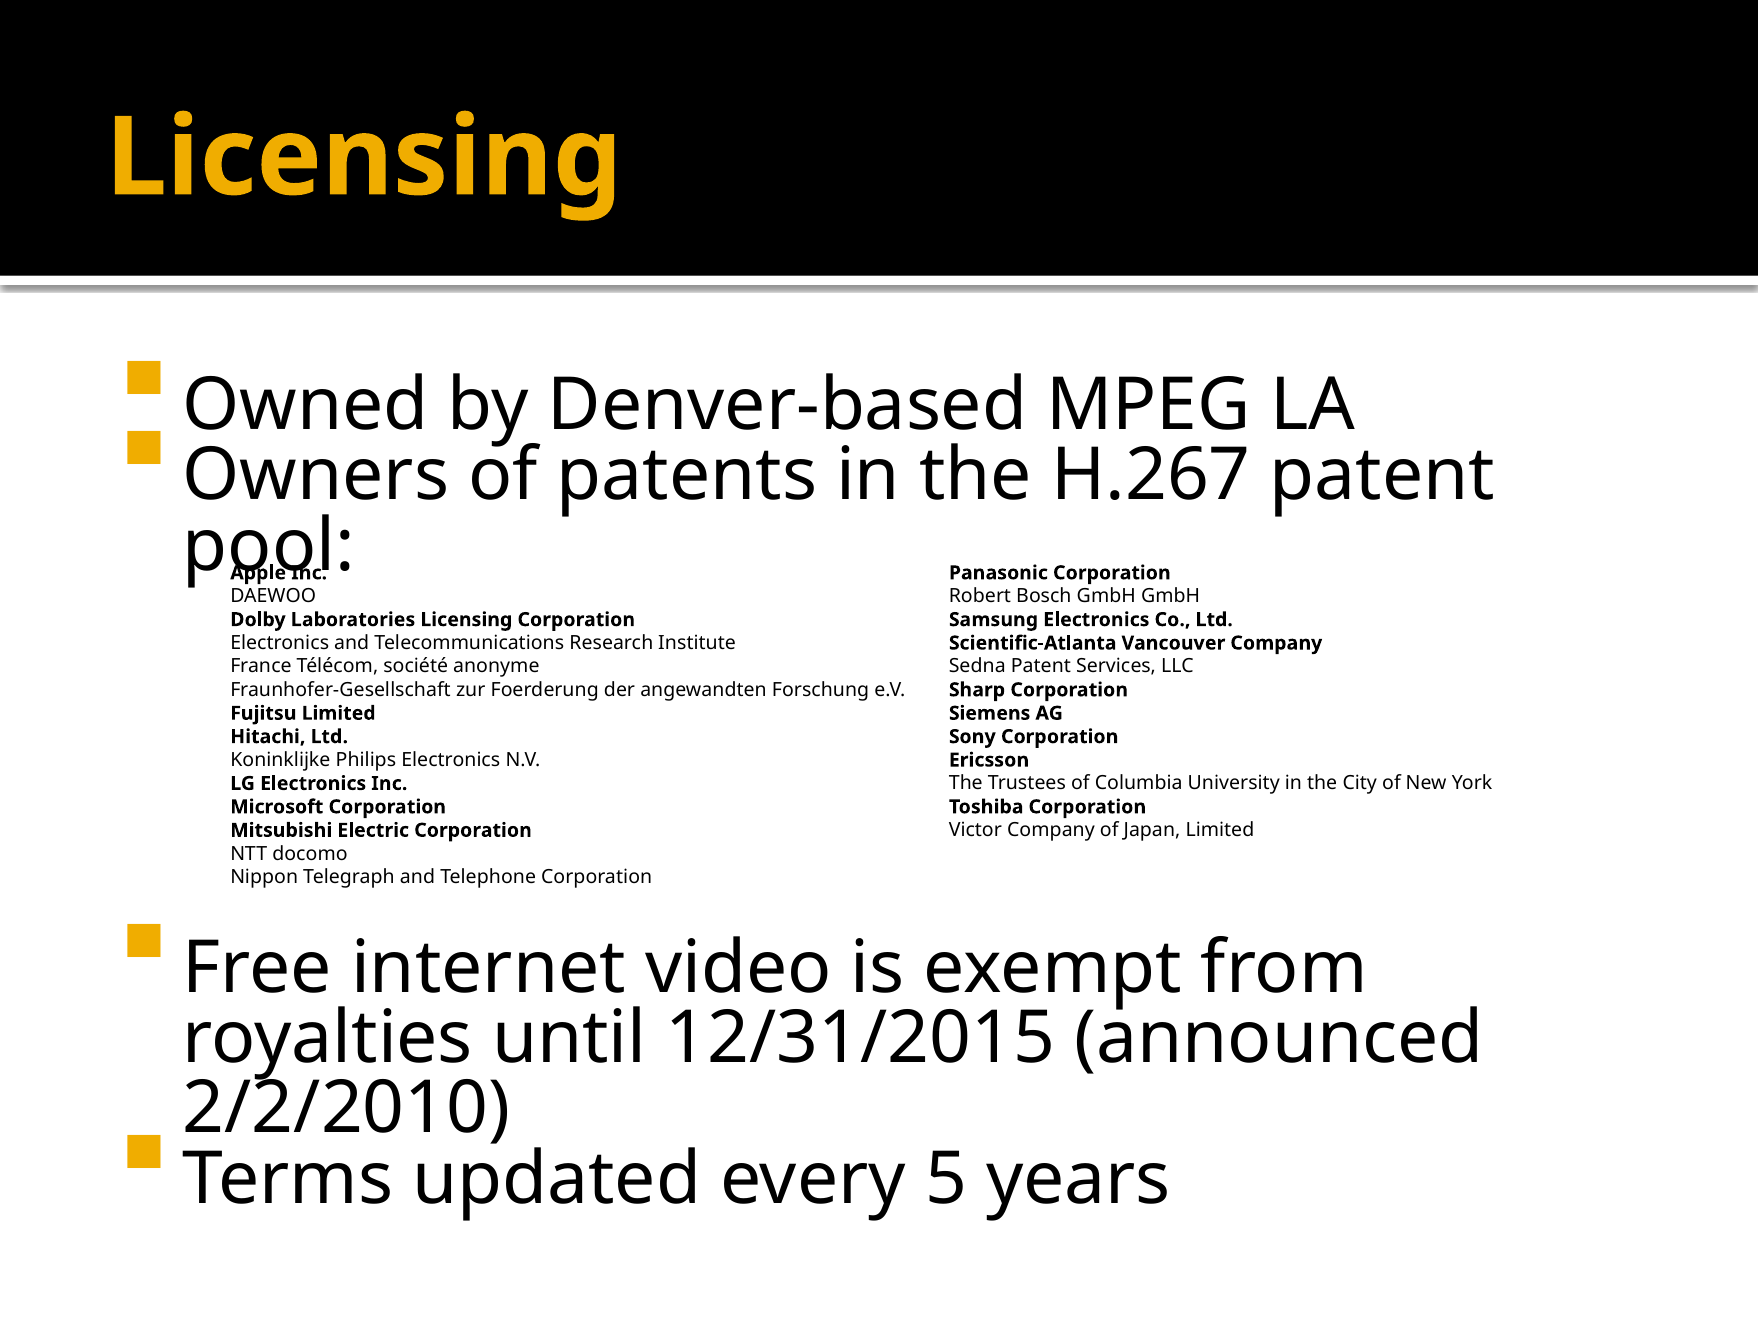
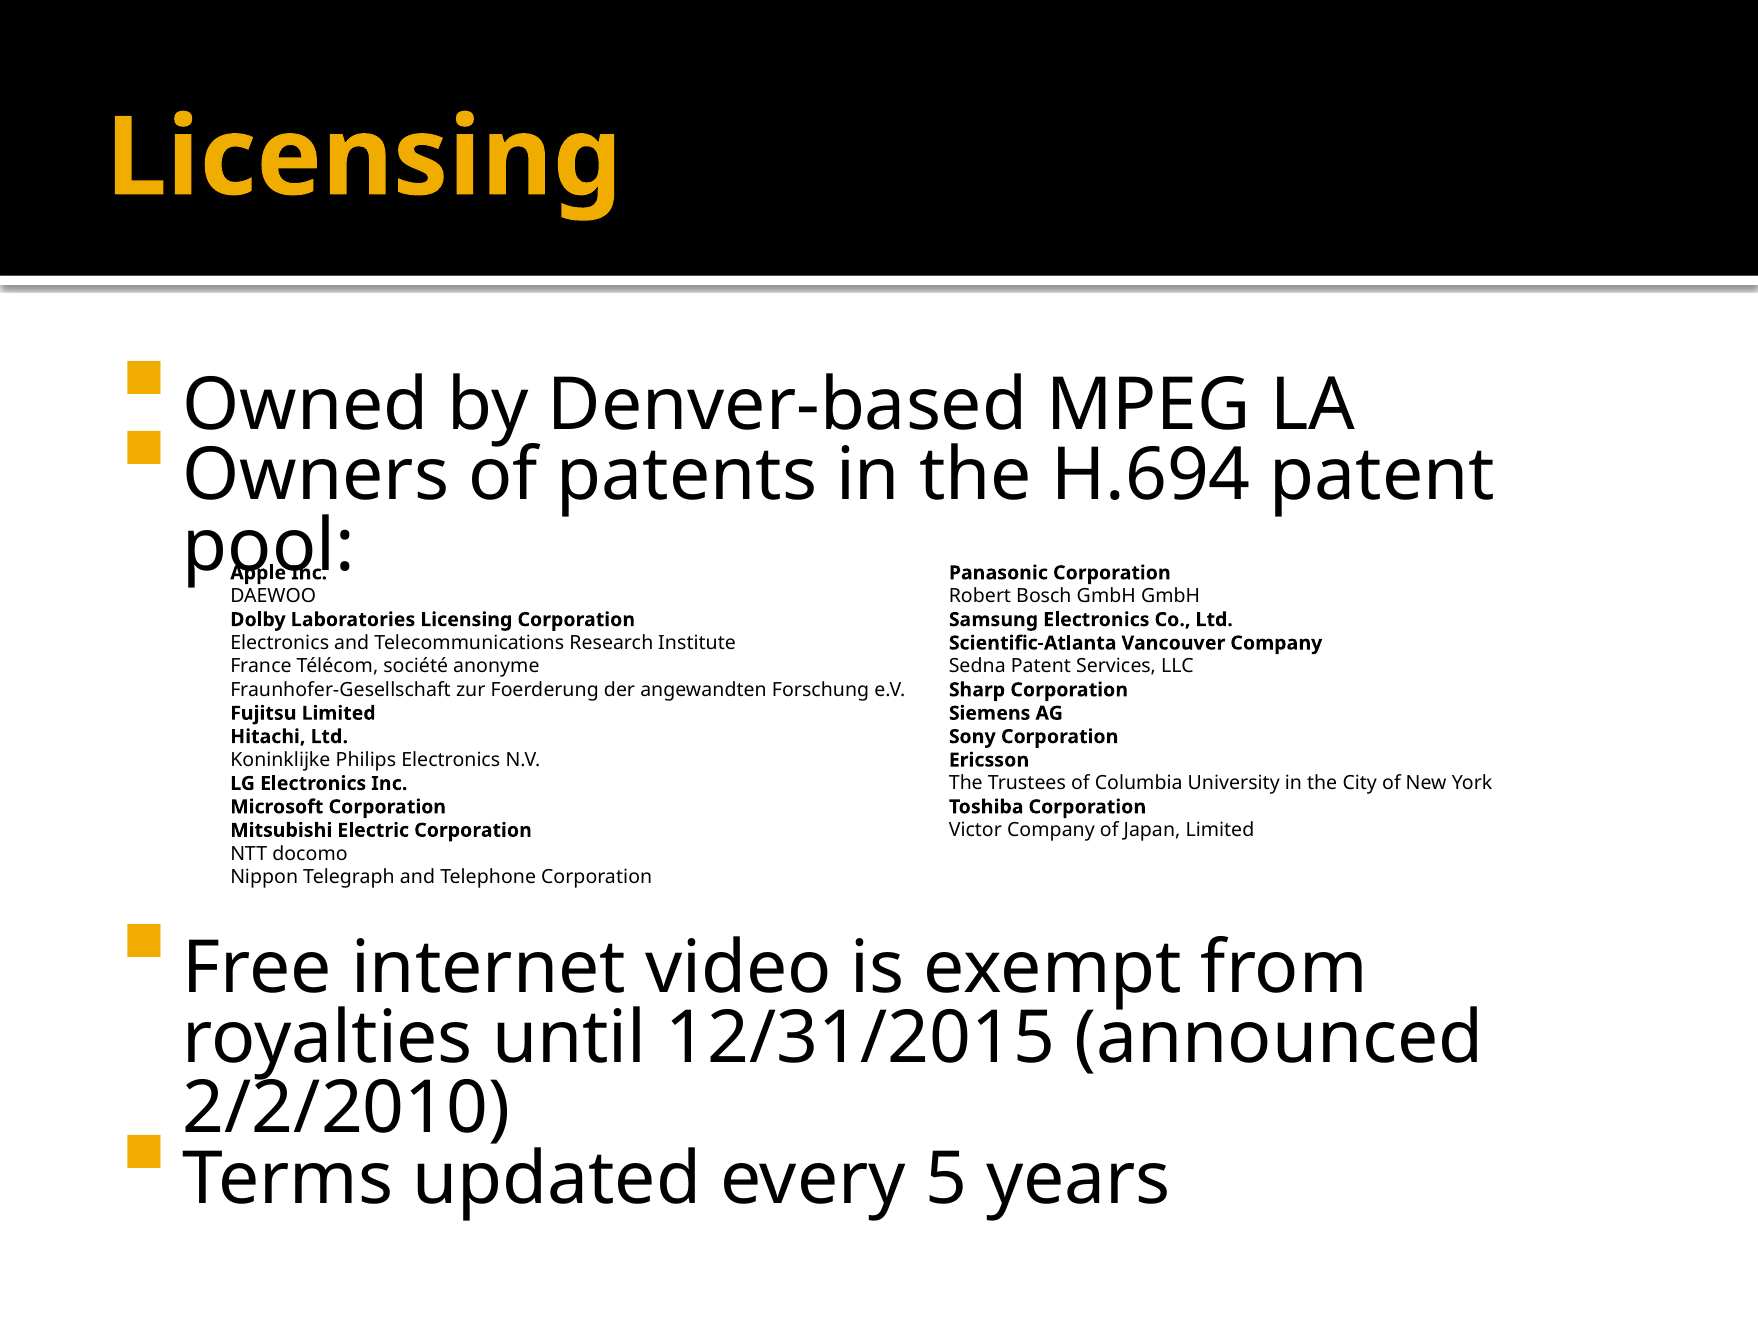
H.267: H.267 -> H.694
